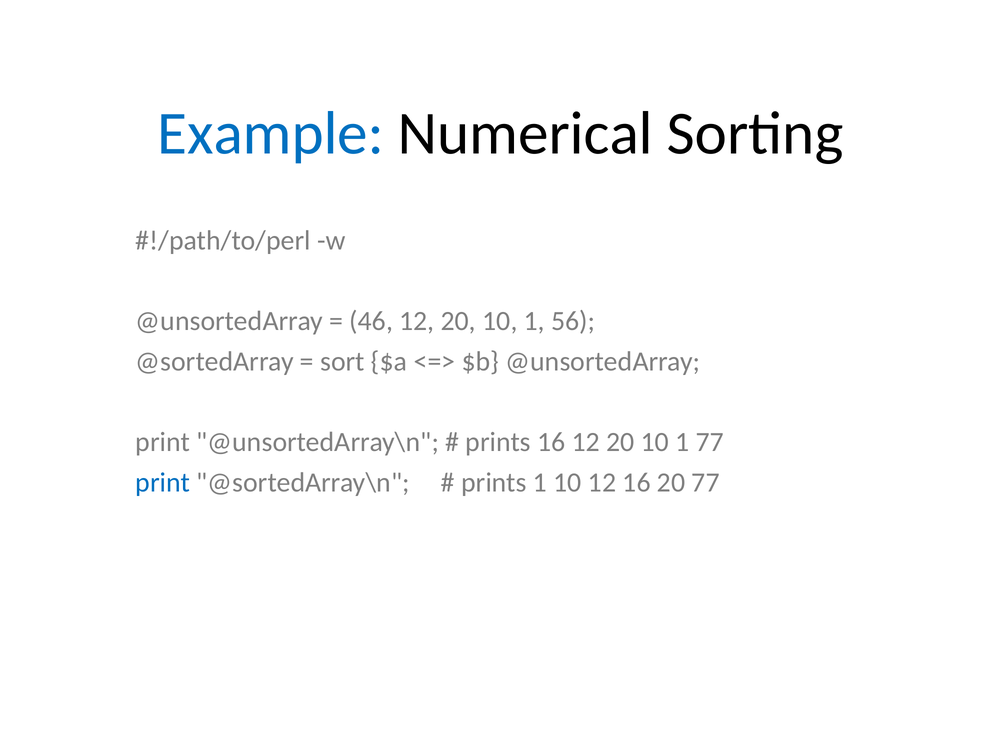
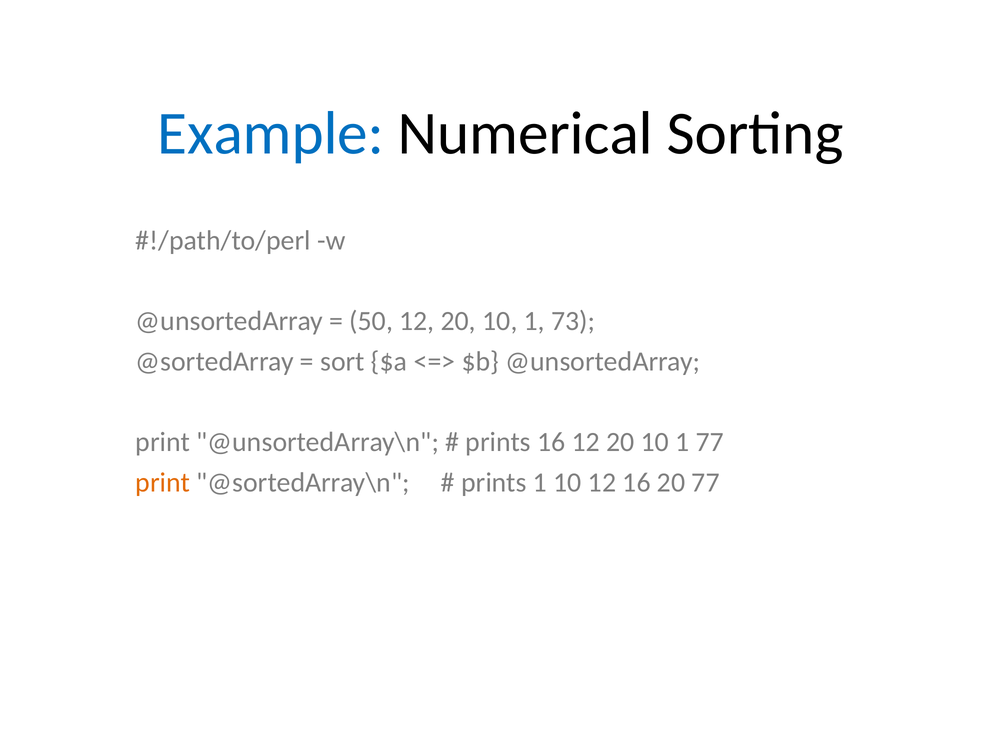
46: 46 -> 50
56: 56 -> 73
print at (163, 483) colour: blue -> orange
